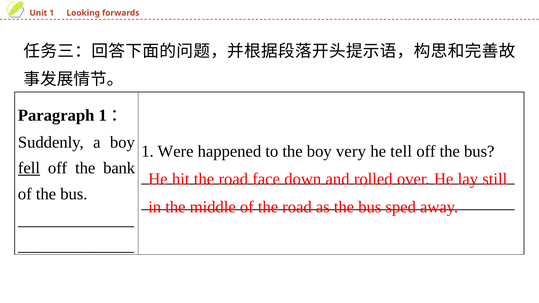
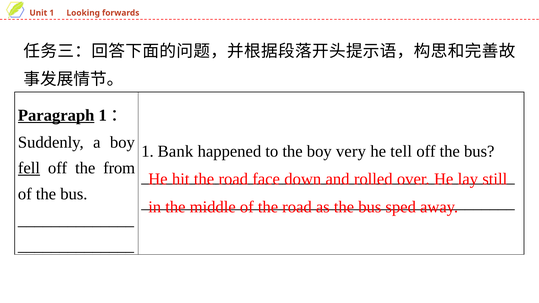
Paragraph underline: none -> present
Were: Were -> Bank
bank: bank -> from
